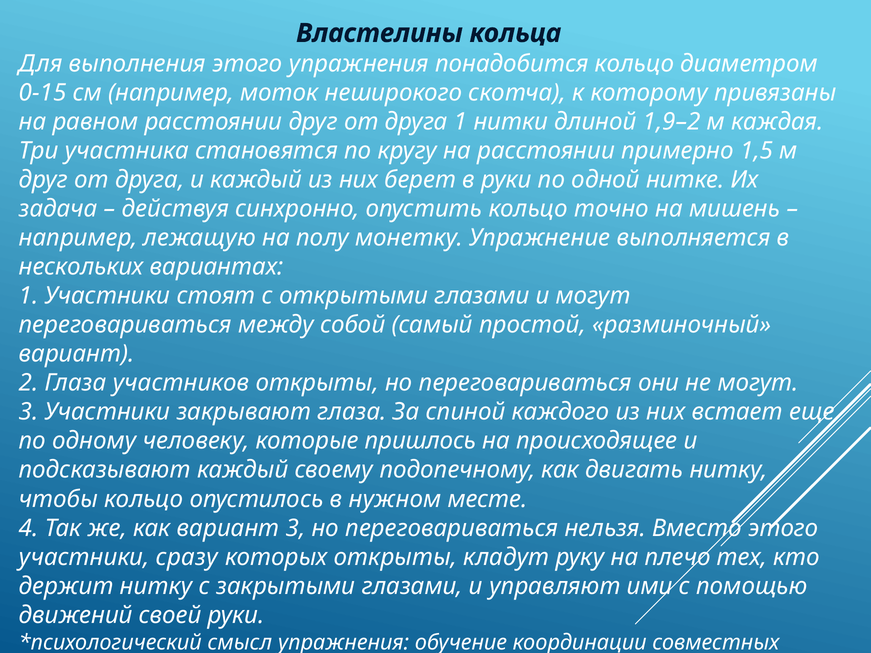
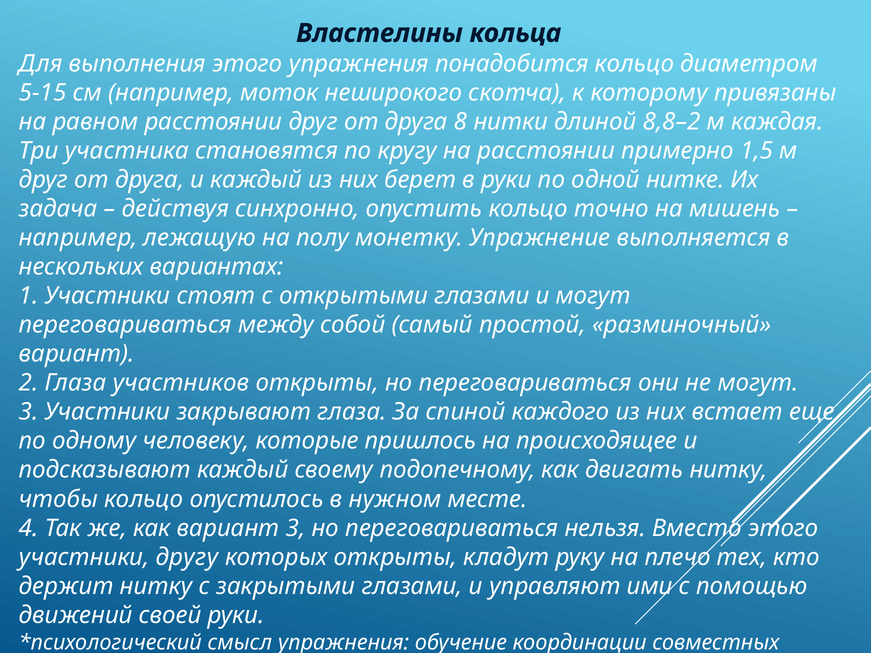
0-15: 0-15 -> 5-15
друга 1: 1 -> 8
1,9–2: 1,9–2 -> 8,8–2
сразу: сразу -> другу
